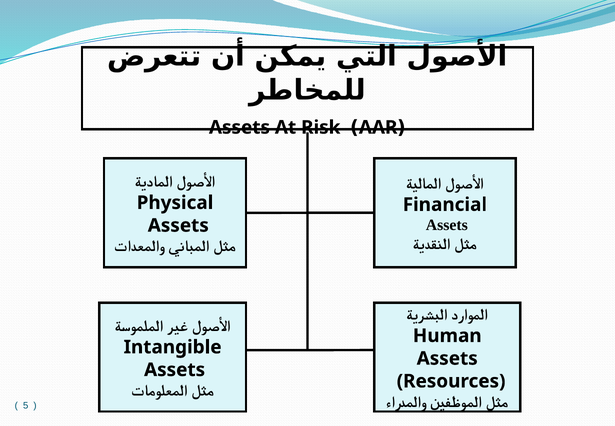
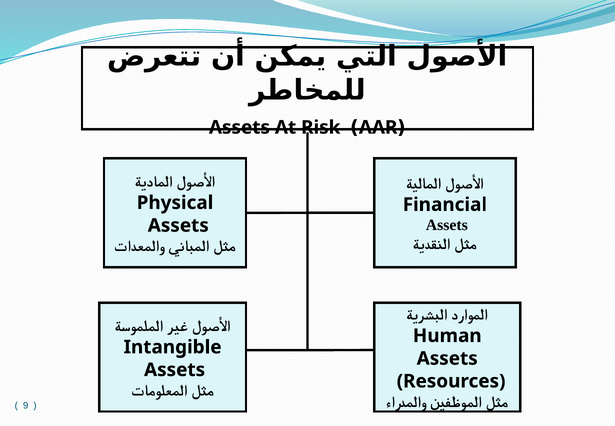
5: 5 -> 9
